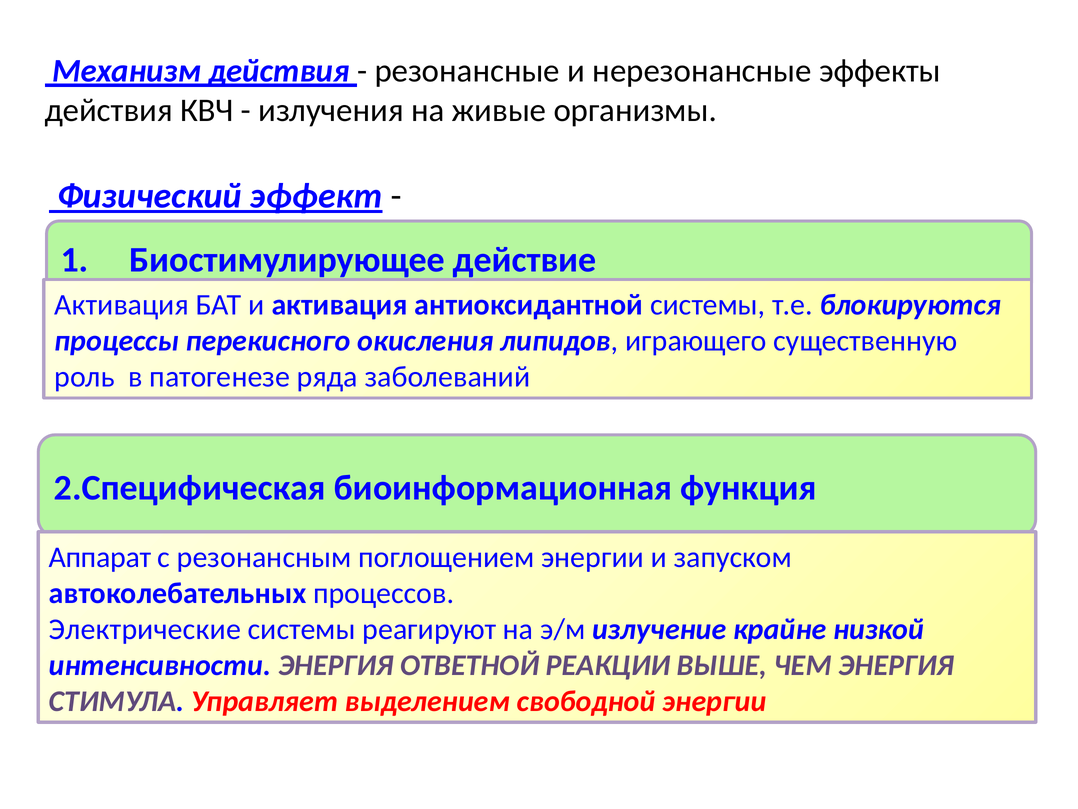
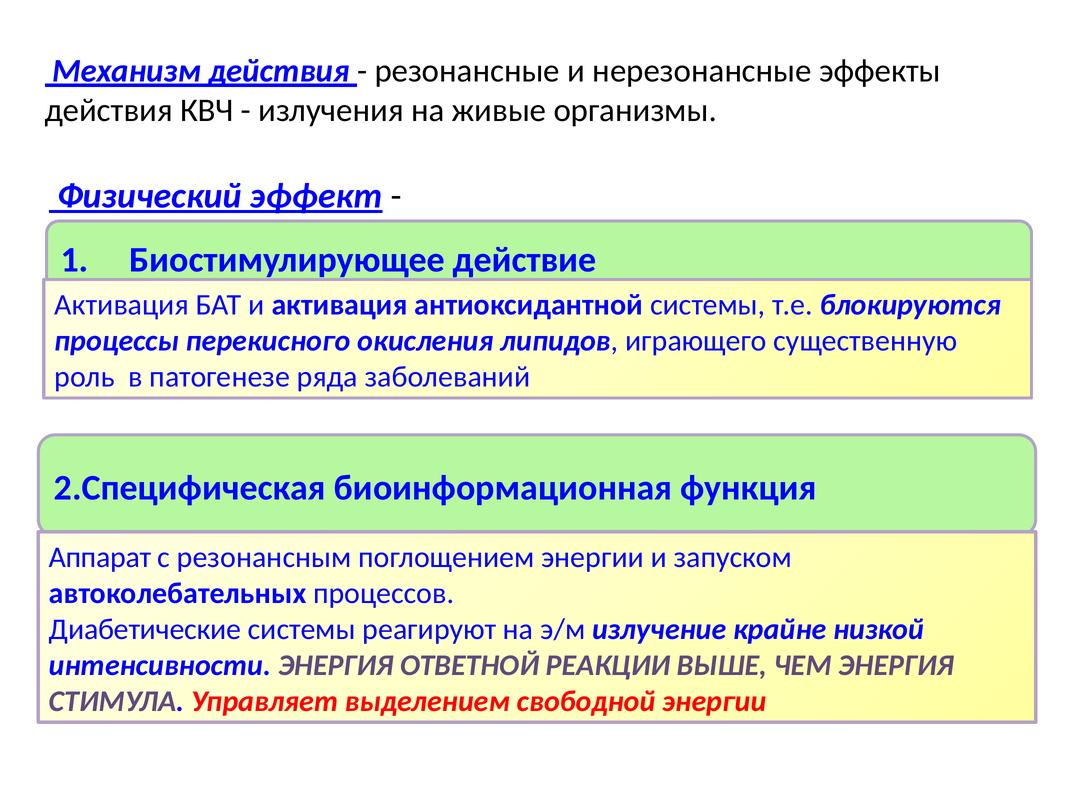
Электрические: Электрические -> Диабетические
